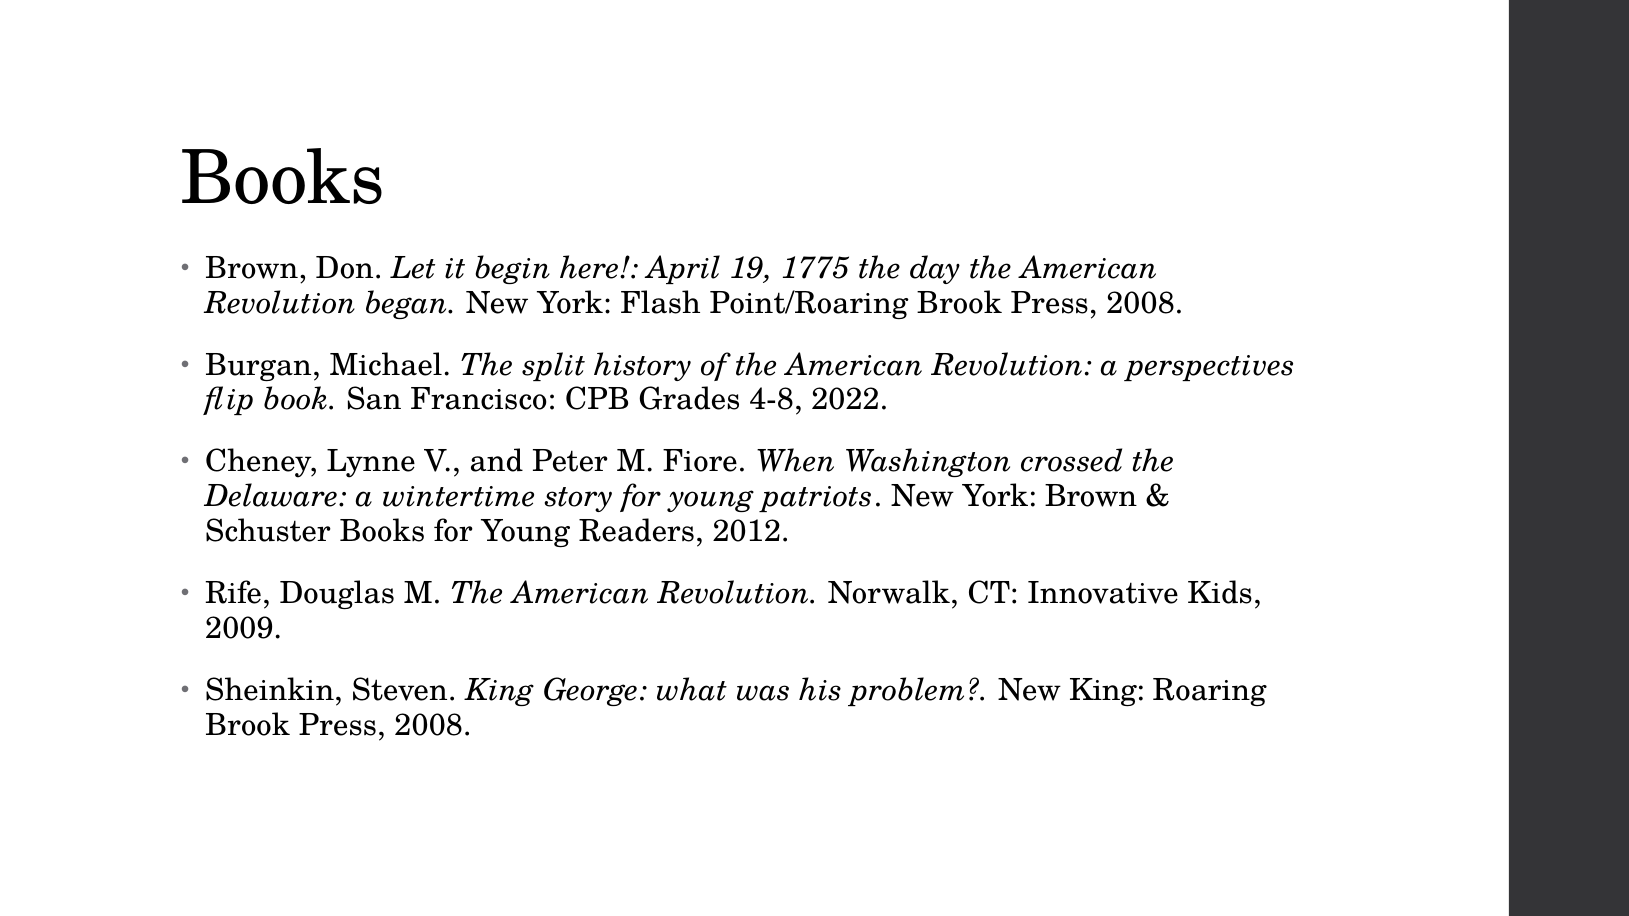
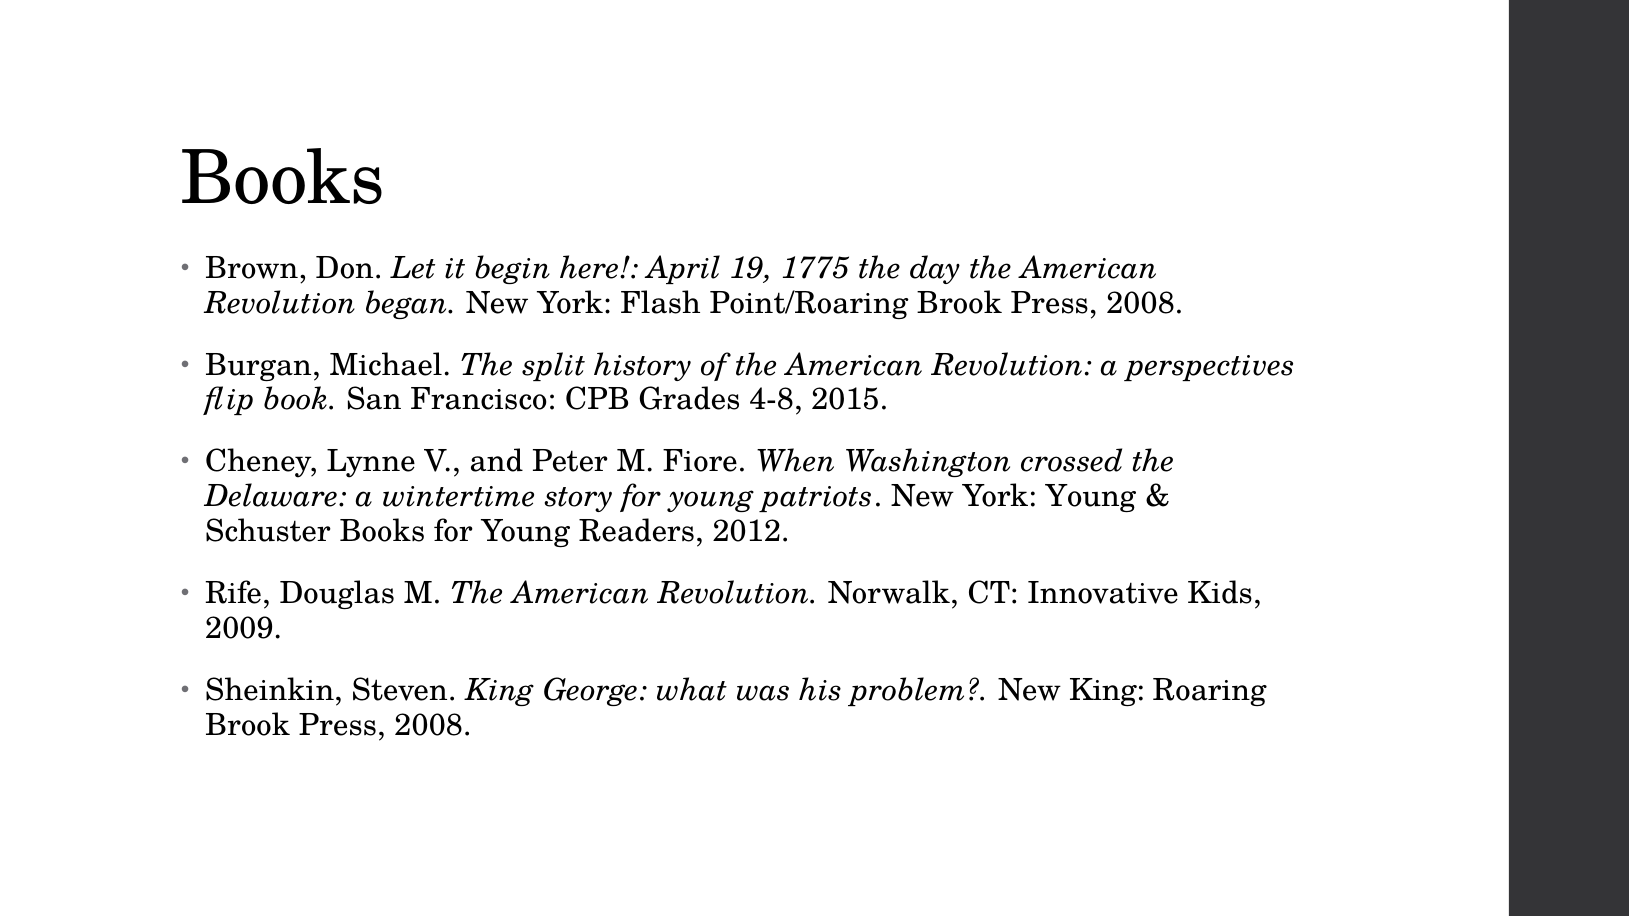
2022: 2022 -> 2015
York Brown: Brown -> Young
